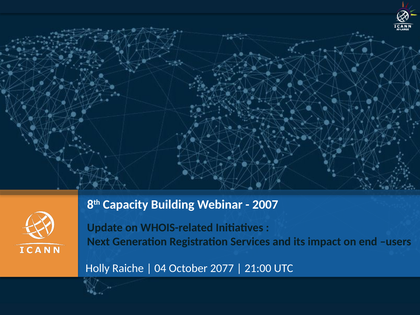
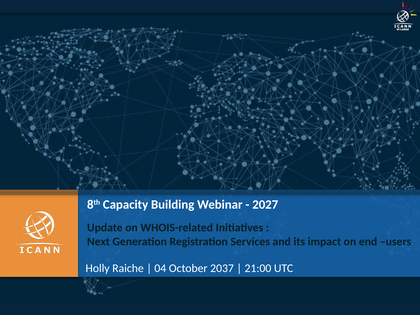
2007: 2007 -> 2027
2077: 2077 -> 2037
